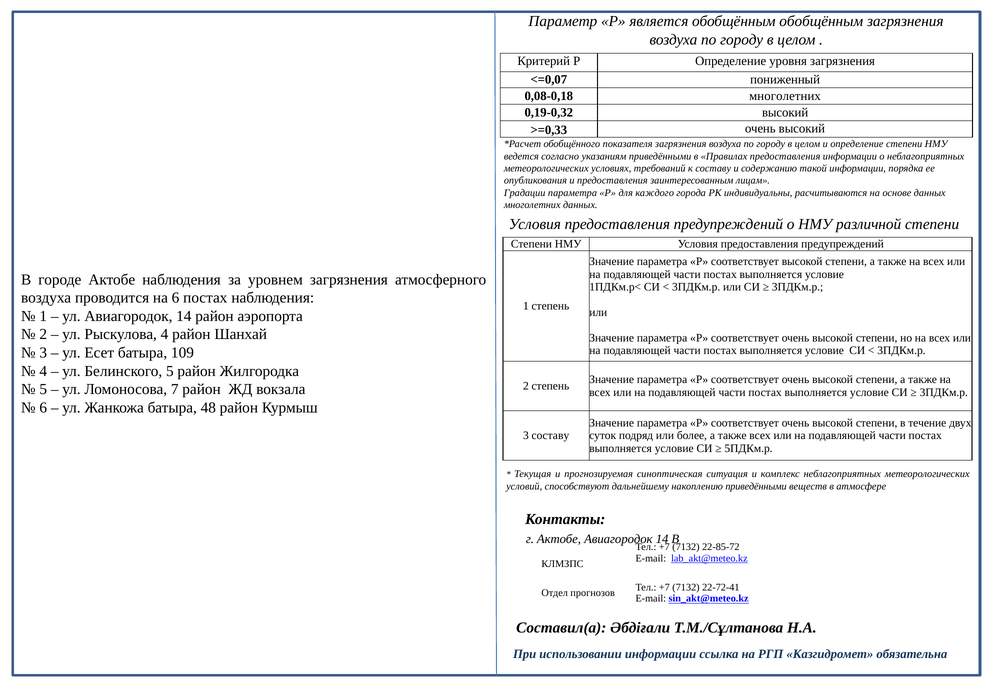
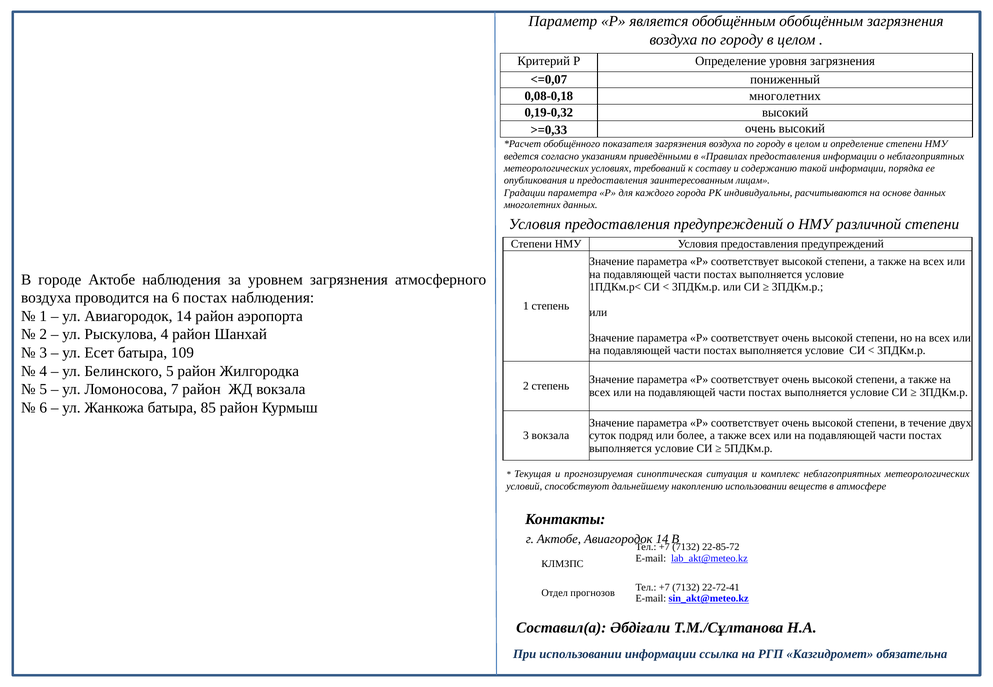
48: 48 -> 85
3 составу: составу -> вокзала
накоплению приведёнными: приведёнными -> использовании
